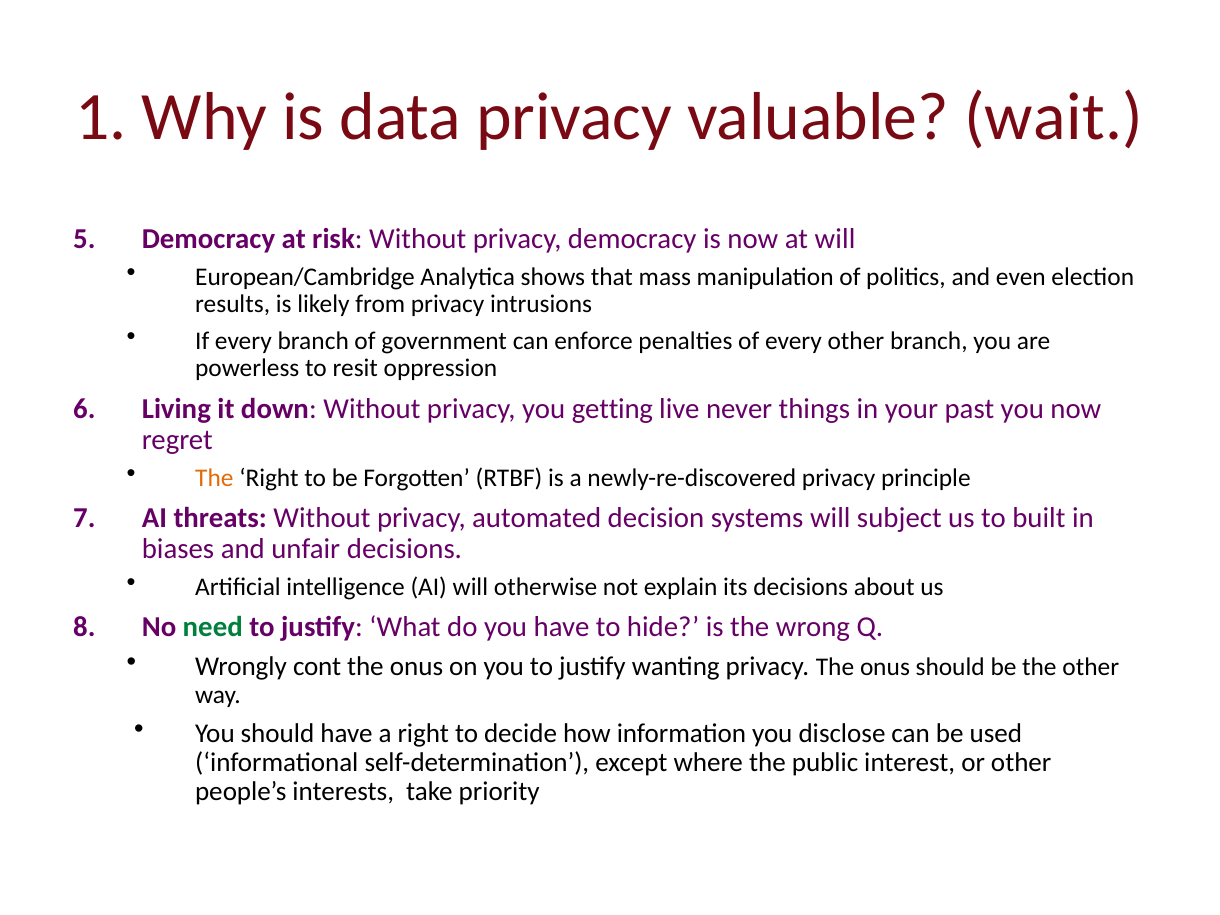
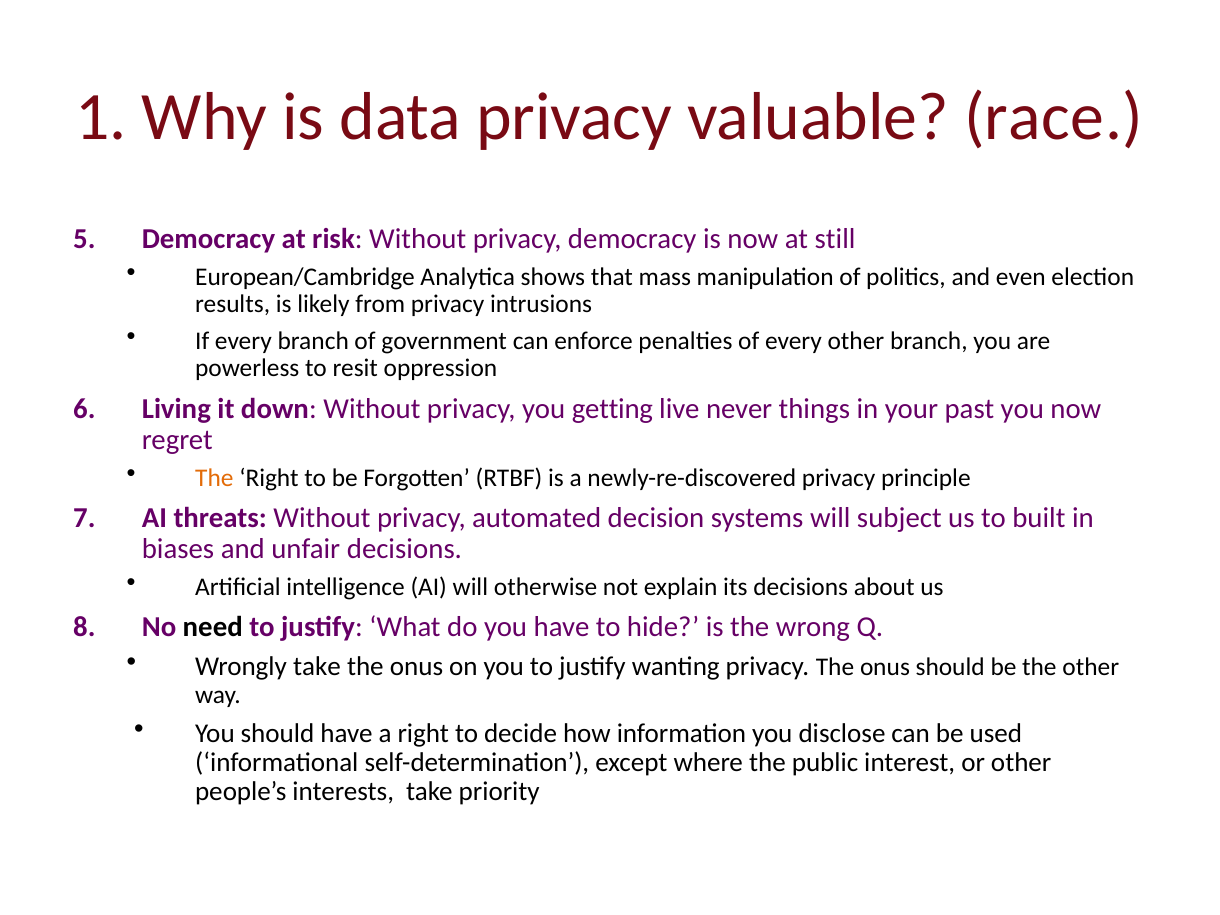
wait: wait -> race
at will: will -> still
need colour: green -> black
Wrongly cont: cont -> take
